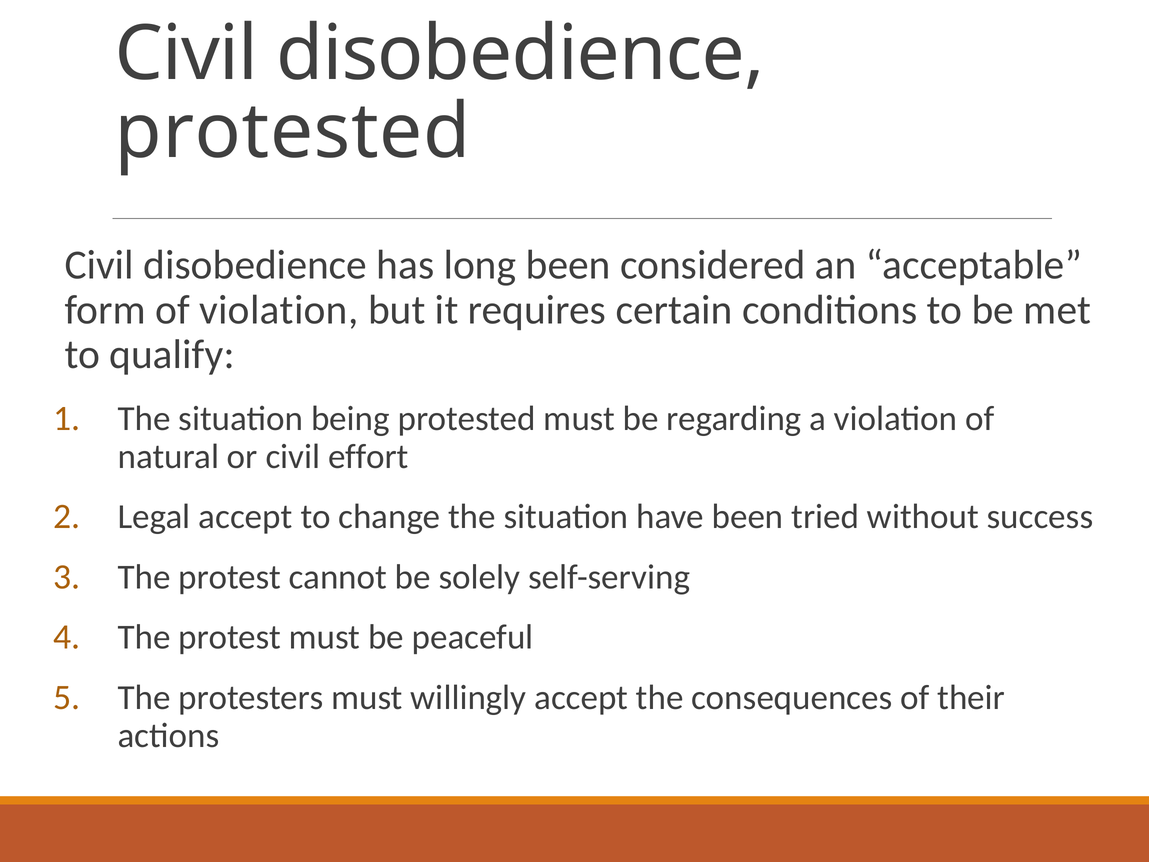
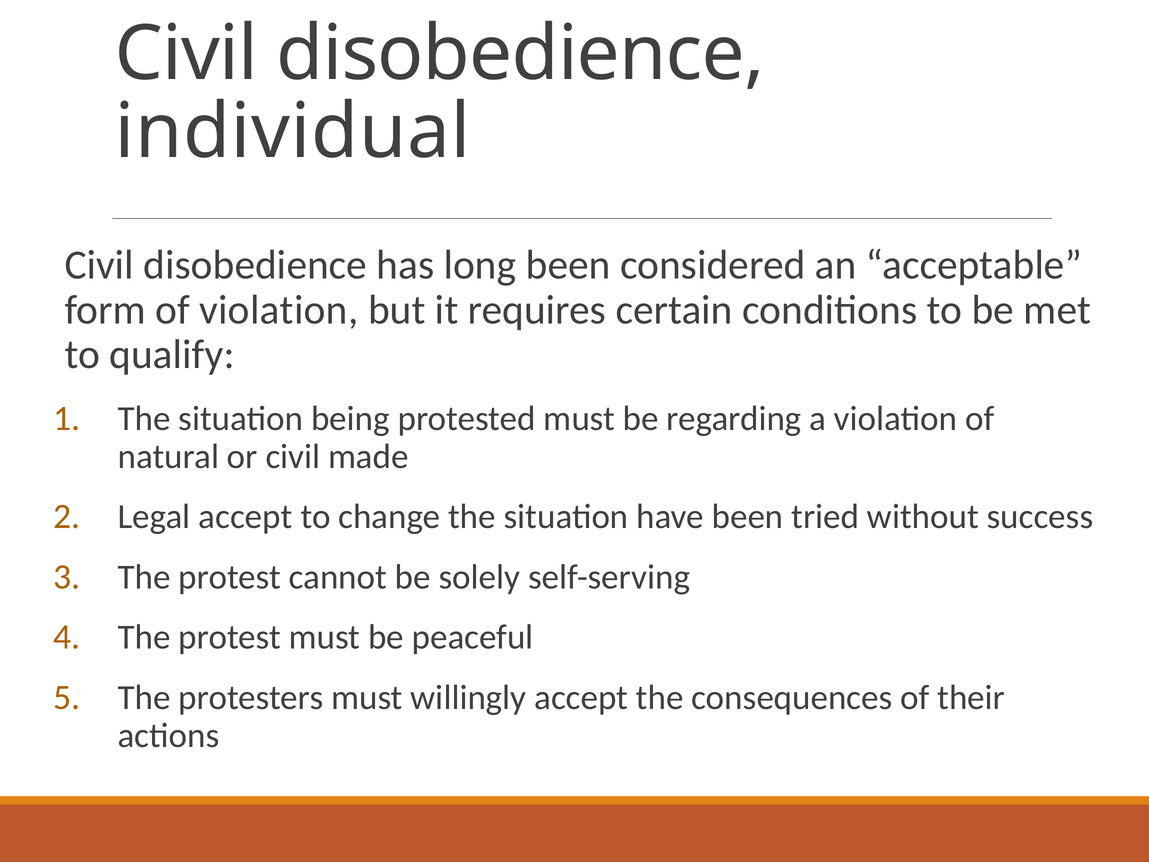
protested at (293, 132): protested -> individual
effort: effort -> made
